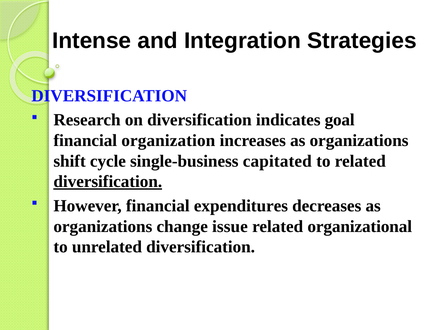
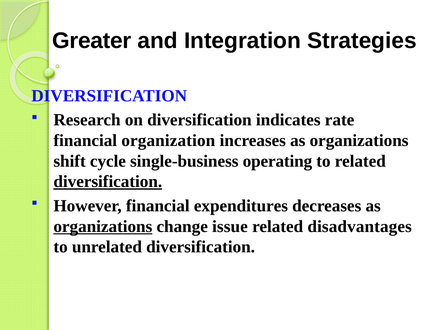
Intense: Intense -> Greater
goal: goal -> rate
capitated: capitated -> operating
organizations at (103, 227) underline: none -> present
organizational: organizational -> disadvantages
